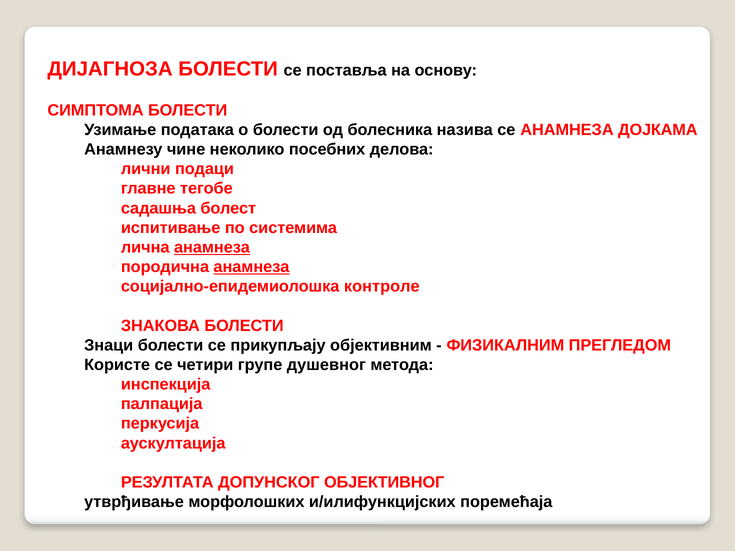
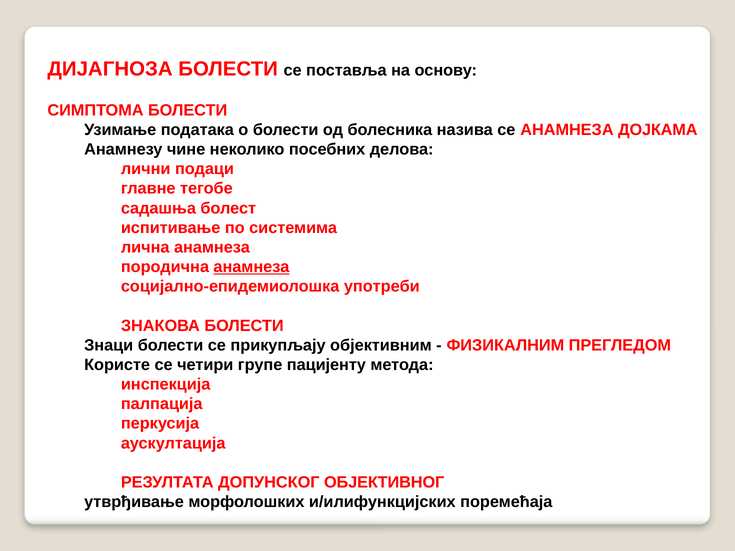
анамнеза at (212, 247) underline: present -> none
контроле: контроле -> употреби
душевног: душевног -> пацијенту
